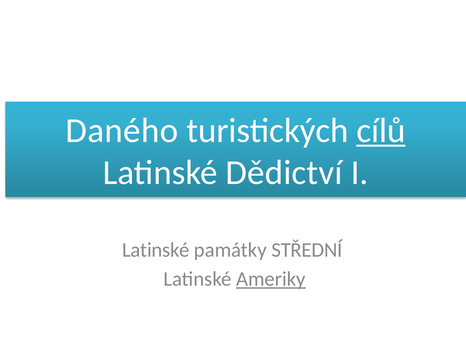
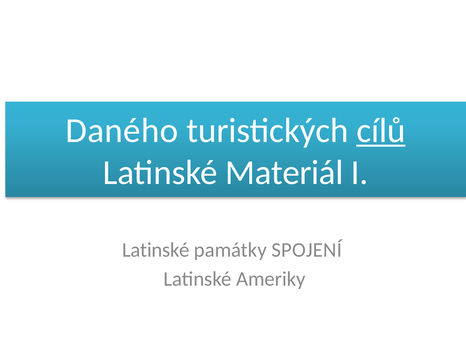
Dědictví: Dědictví -> Materiál
STŘEDNÍ: STŘEDNÍ -> SPOJENÍ
Ameriky underline: present -> none
